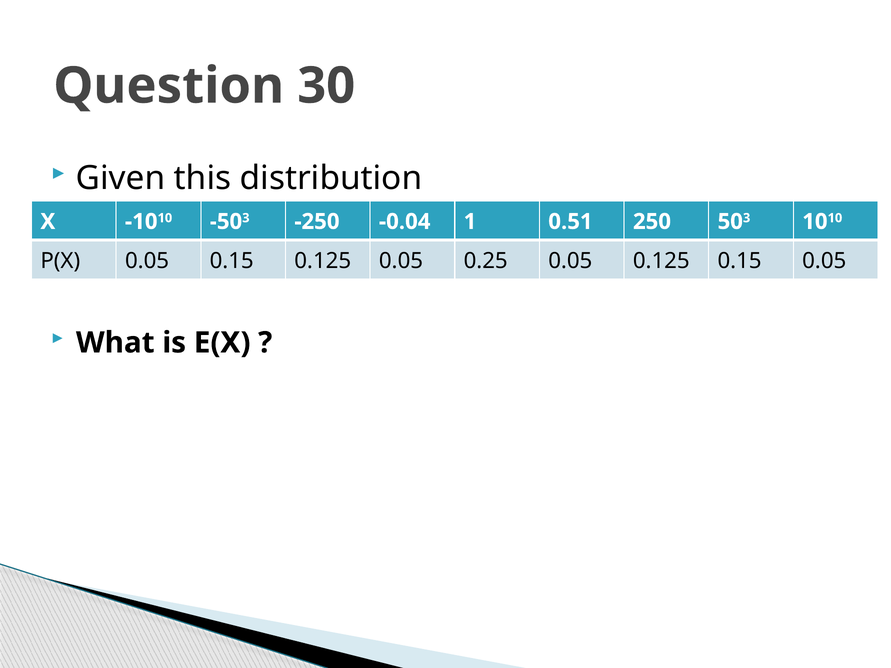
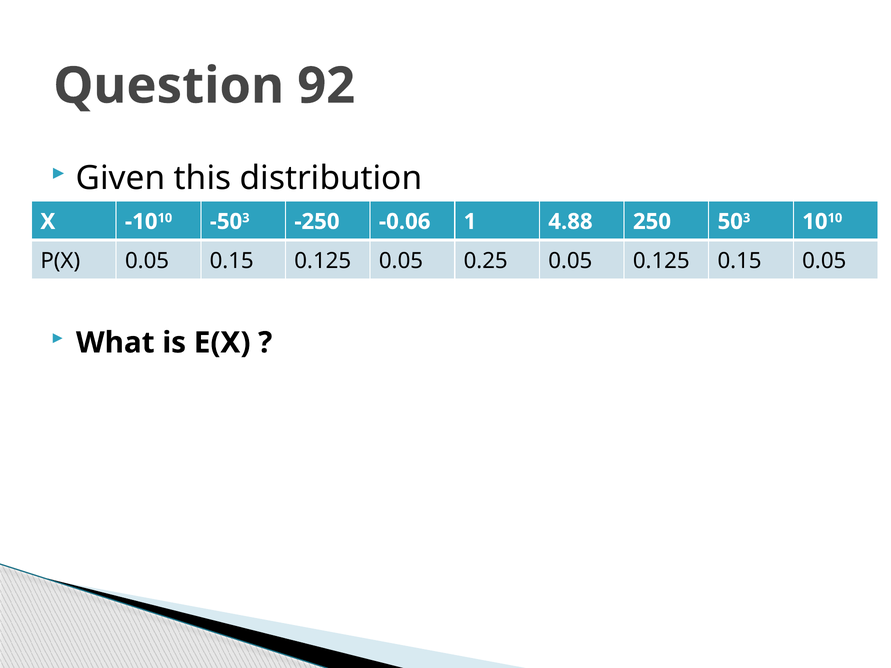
30: 30 -> 92
-0.04: -0.04 -> -0.06
0.51: 0.51 -> 4.88
